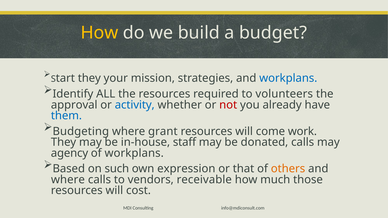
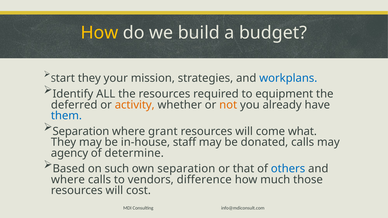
volunteers: volunteers -> equipment
approval: approval -> deferred
activity colour: blue -> orange
not colour: red -> orange
Budgeting at (81, 131): Budgeting -> Separation
work: work -> what
of workplans: workplans -> determine
own expression: expression -> separation
others colour: orange -> blue
receivable: receivable -> difference
